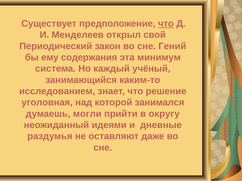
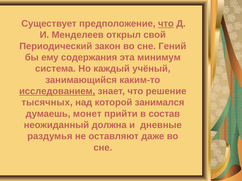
исследованием underline: none -> present
уголовная: уголовная -> тысячных
могли: могли -> монет
округу: округу -> состав
идеями: идеями -> должна
